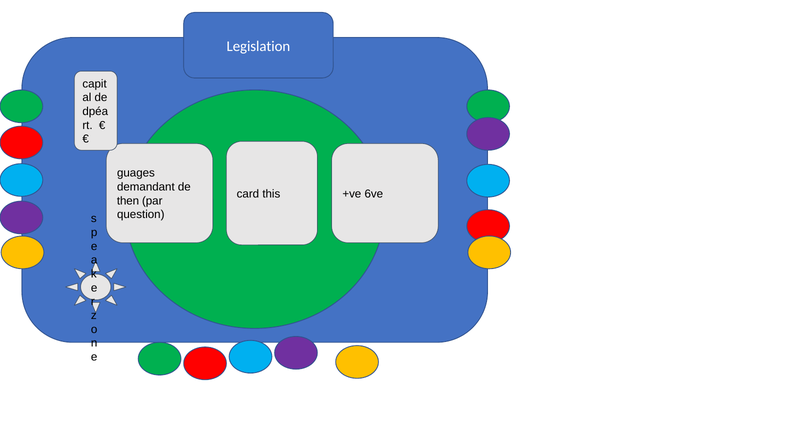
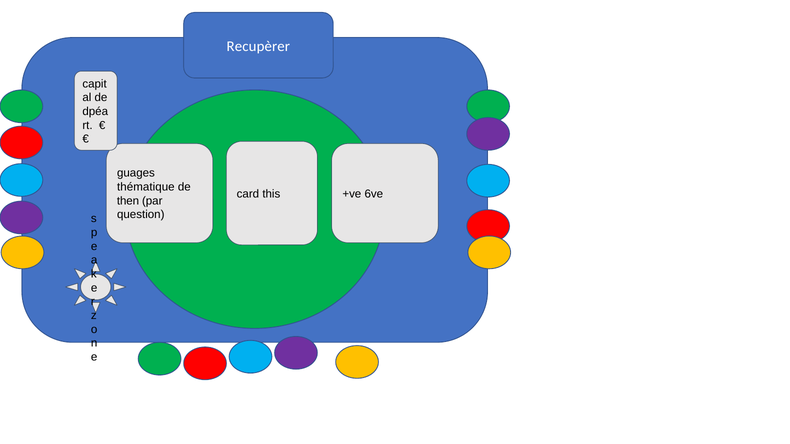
Legislation: Legislation -> Recupèrer
demandant: demandant -> thématique
